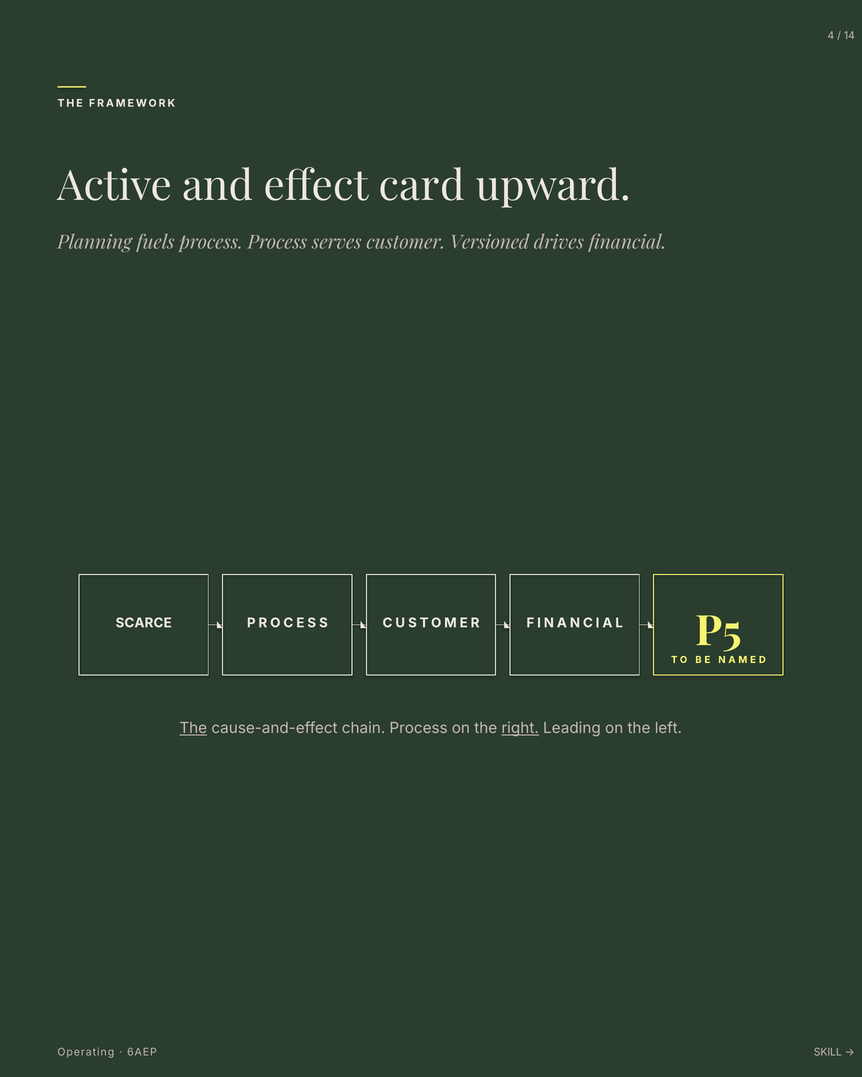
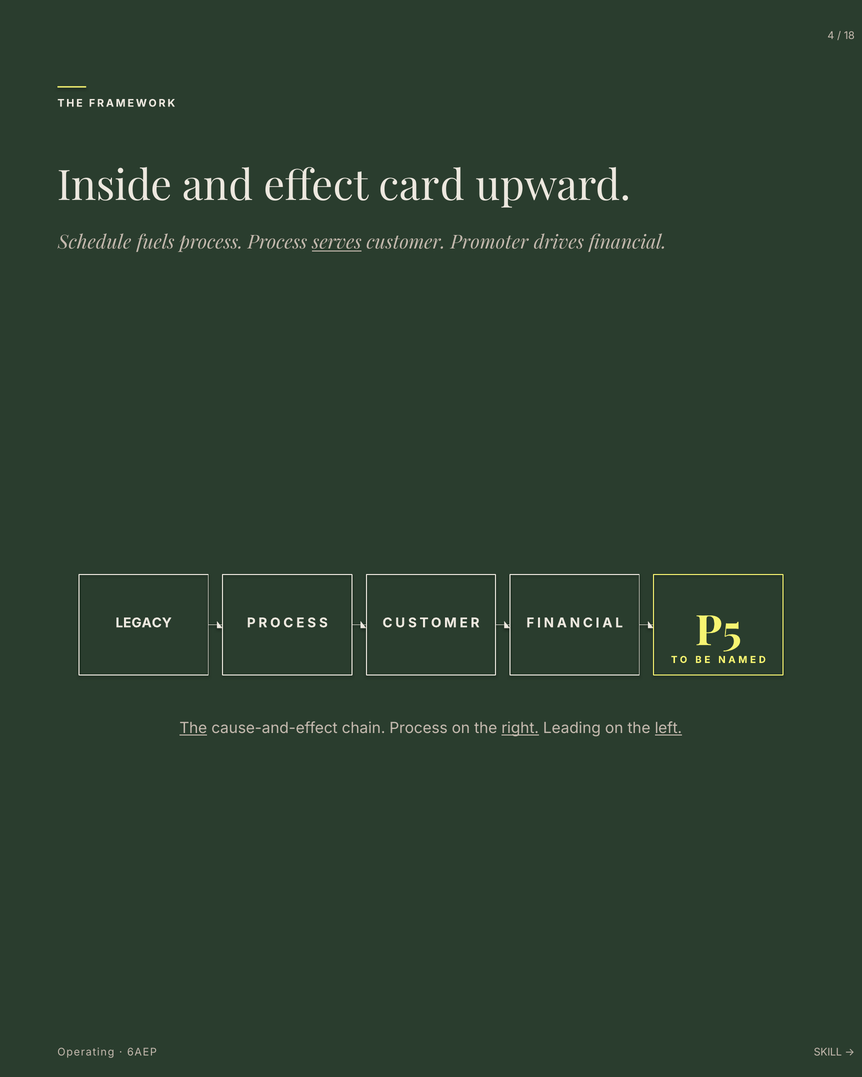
14: 14 -> 18
Active: Active -> Inside
Planning: Planning -> Schedule
serves underline: none -> present
Versioned: Versioned -> Promoter
SCARCE: SCARCE -> LEGACY
left underline: none -> present
